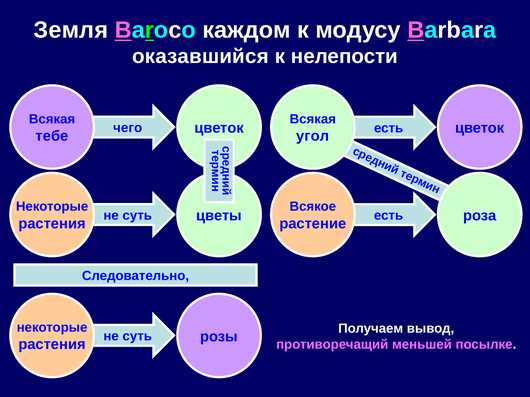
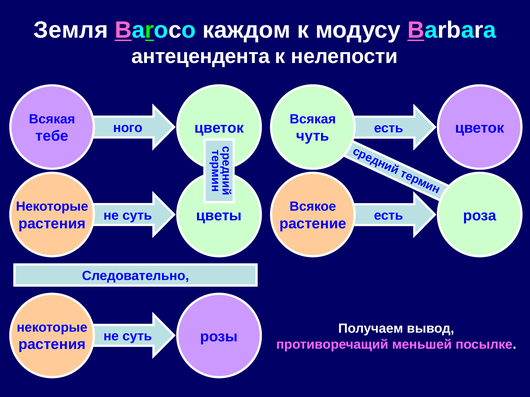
оказавшийся: оказавшийся -> антецендента
чего: чего -> ного
угол: угол -> чуть
